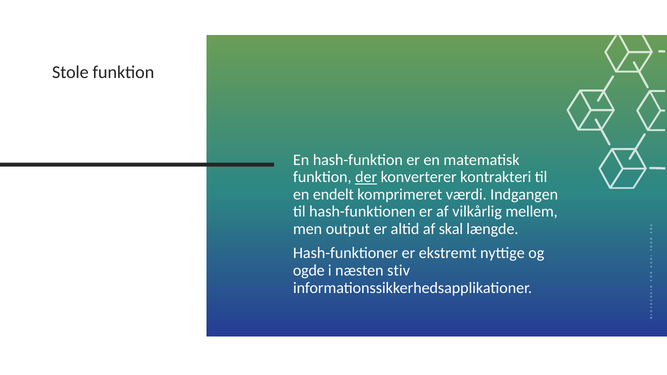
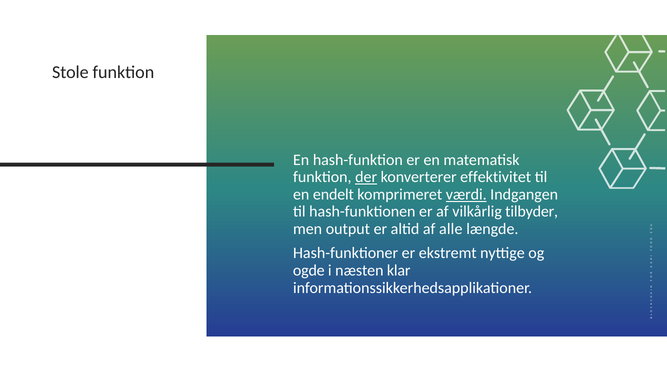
kontrakteri: kontrakteri -> effektivitet
værdi underline: none -> present
mellem: mellem -> tilbyder
skal: skal -> alle
stiv: stiv -> klar
